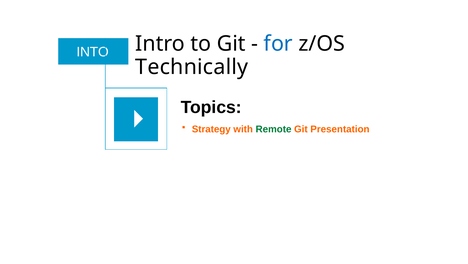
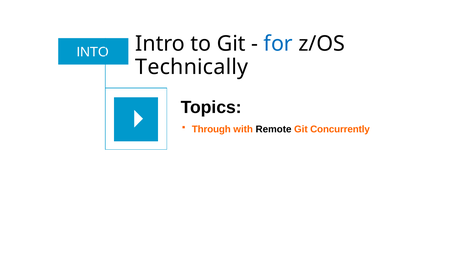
Strategy: Strategy -> Through
Remote colour: green -> black
Presentation: Presentation -> Concurrently
